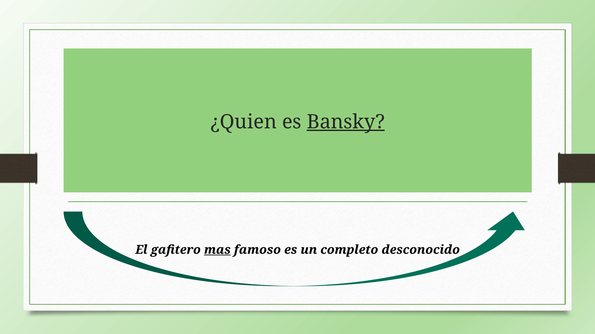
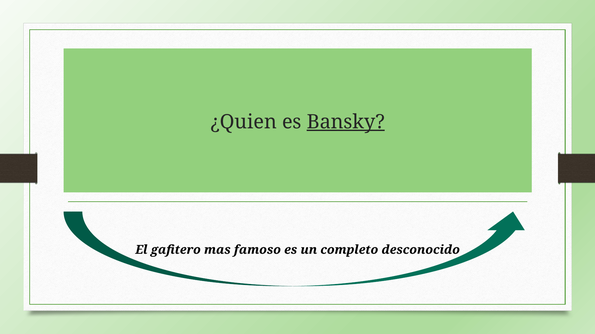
mas underline: present -> none
